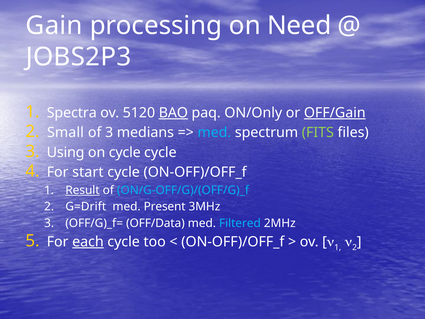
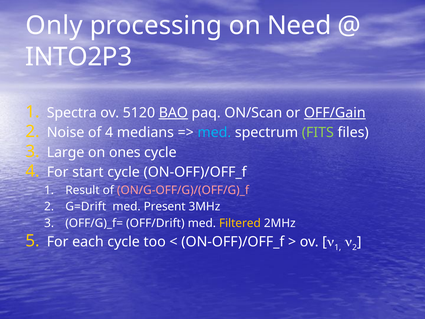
Gain: Gain -> Only
JOBS2P3: JOBS2P3 -> INTO2P3
ON/Only: ON/Only -> ON/Scan
Small: Small -> Noise
of 3: 3 -> 4
Using: Using -> Large
on cycle: cycle -> ones
Result underline: present -> none
ON/G-OFF/G)/(OFF/G)_f colour: light blue -> pink
OFF/Data: OFF/Data -> OFF/Drift
Filtered colour: light blue -> yellow
each underline: present -> none
